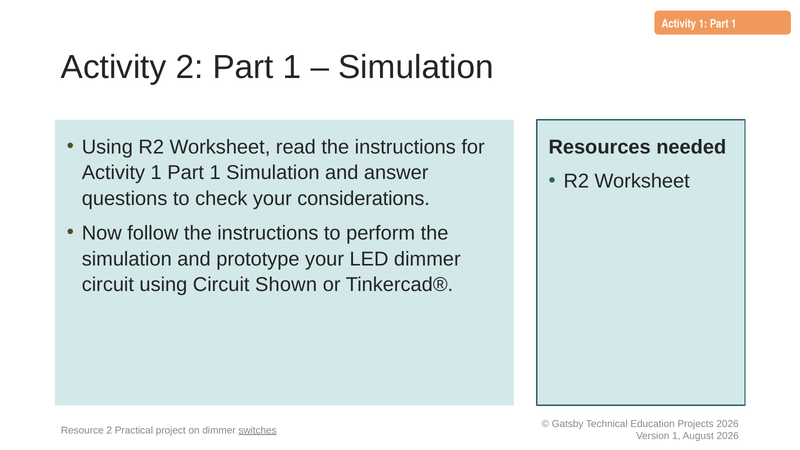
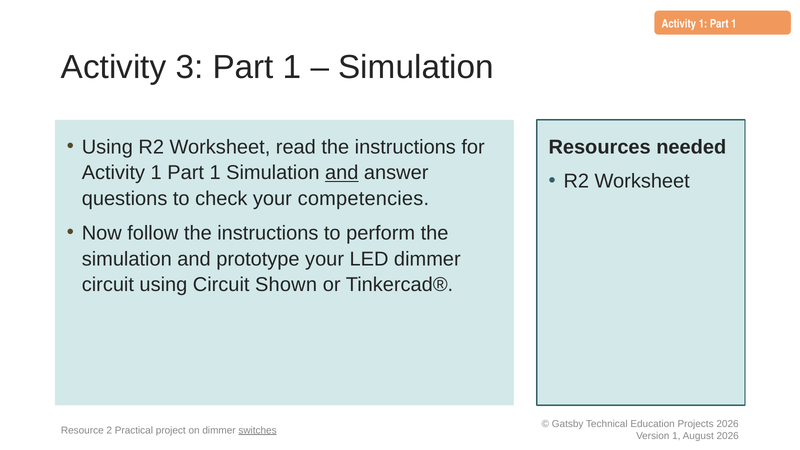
Activity 2: 2 -> 3
and at (342, 173) underline: none -> present
considerations: considerations -> competencies
